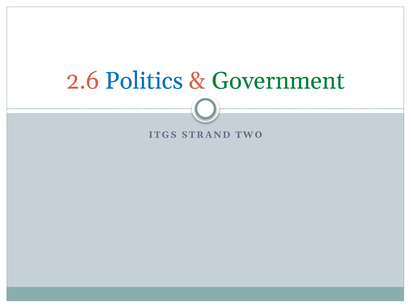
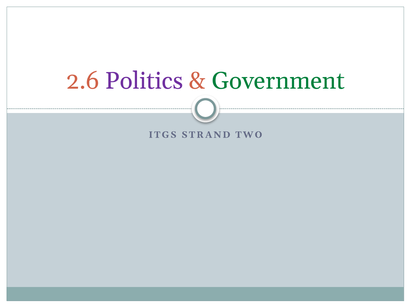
Politics colour: blue -> purple
